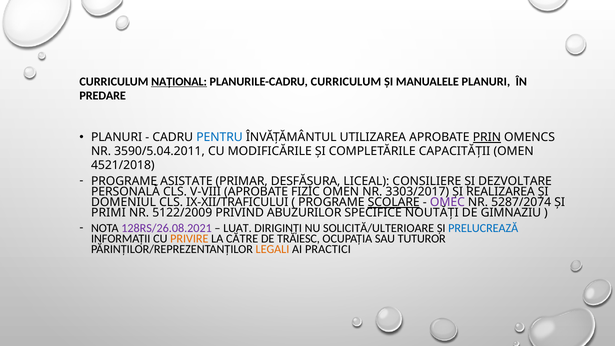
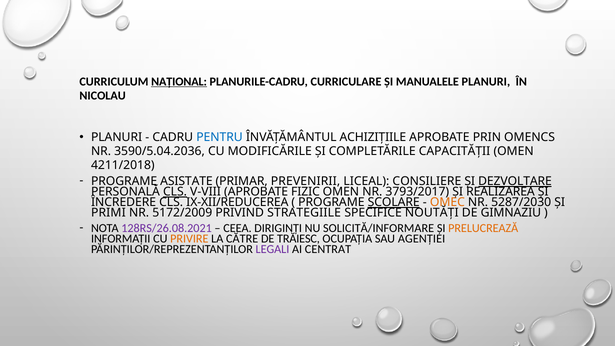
PLANURILE-CADRU CURRICULUM: CURRICULUM -> CURRICULARE
PREDARE: PREDARE -> NICOLAU
UTILIZAREA: UTILIZAREA -> ACHIZIȚIILE
PRIN underline: present -> none
3590/5.04.2011: 3590/5.04.2011 -> 3590/5.04.2036
4521/2018: 4521/2018 -> 4211/2018
DESFĂȘURA: DESFĂȘURA -> PREVENIRII
DEZVOLTARE underline: none -> present
CLS at (175, 192) underline: none -> present
3303/2017: 3303/2017 -> 3793/2017
DOMENIUL: DOMENIUL -> ÎNCREDERE
IX-XII/TRAFICULUI: IX-XII/TRAFICULUI -> IX-XII/REDUCEREA
OMEC colour: purple -> orange
5287/2074: 5287/2074 -> 5287/2030
5122/2009: 5122/2009 -> 5172/2009
ABUZURILOR: ABUZURILOR -> STRATEGIILE
LUAT: LUAT -> CEEA
SOLICITĂ/ULTERIOARE: SOLICITĂ/ULTERIOARE -> SOLICITĂ/INFORMARE
PRELUCREAZĂ colour: blue -> orange
TUTUROR: TUTUROR -> AGENȚIEI
LEGALI colour: orange -> purple
PRACTICI: PRACTICI -> CENTRAT
